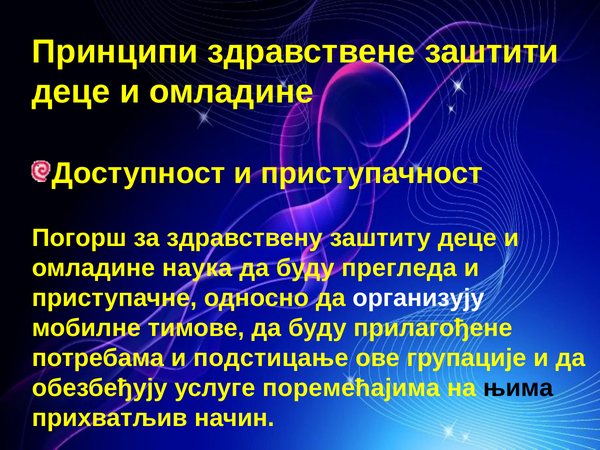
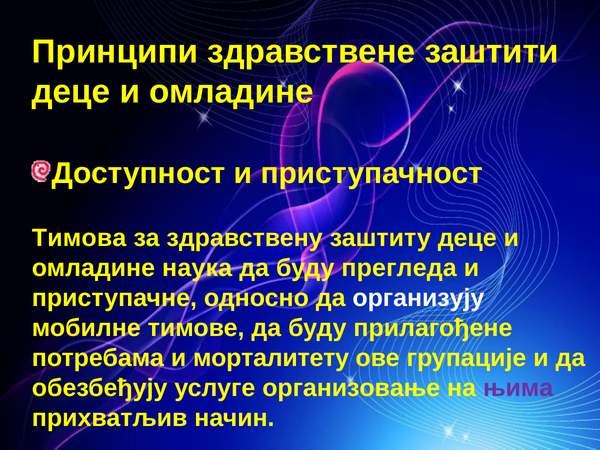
Погорш: Погорш -> Тимова
подстицање: подстицање -> морталитету
поремећајима: поремећајима -> организовање
њима colour: black -> purple
